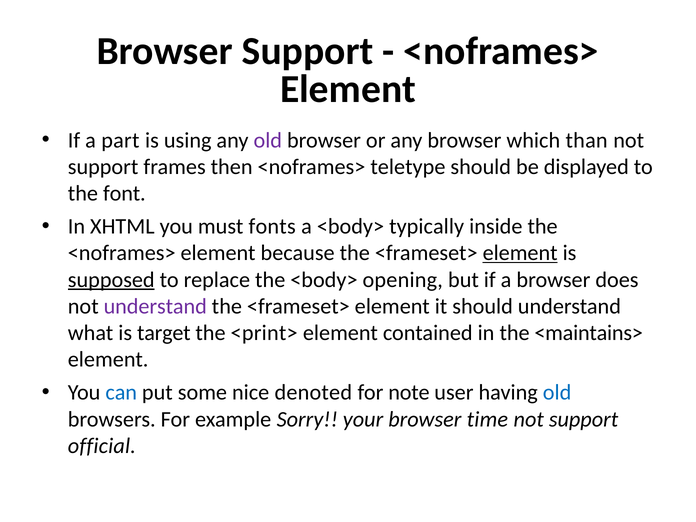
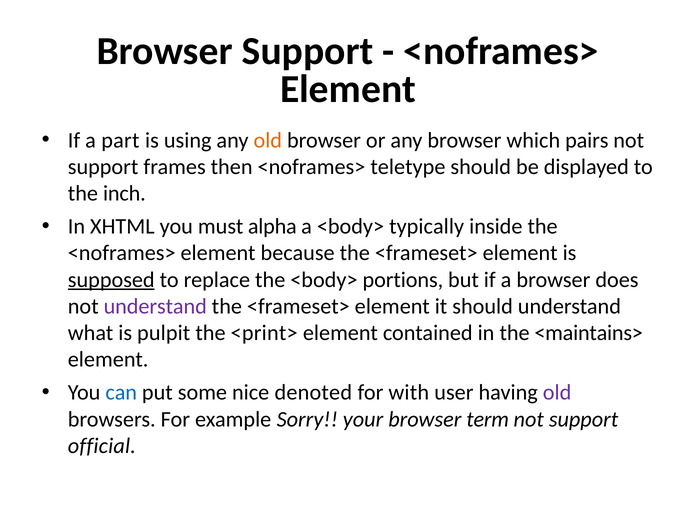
old at (268, 140) colour: purple -> orange
than: than -> pairs
font: font -> inch
fonts: fonts -> alpha
element at (520, 253) underline: present -> none
opening: opening -> portions
target: target -> pulpit
note: note -> with
old at (557, 393) colour: blue -> purple
time: time -> term
